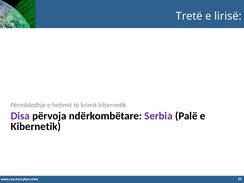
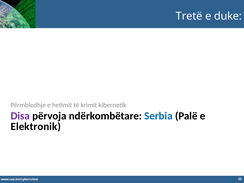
lirisë: lirisë -> duke
Serbia colour: purple -> blue
Kibernetik at (36, 126): Kibernetik -> Elektronik
